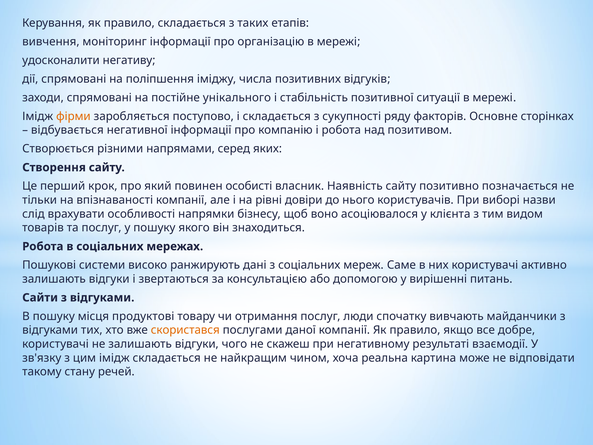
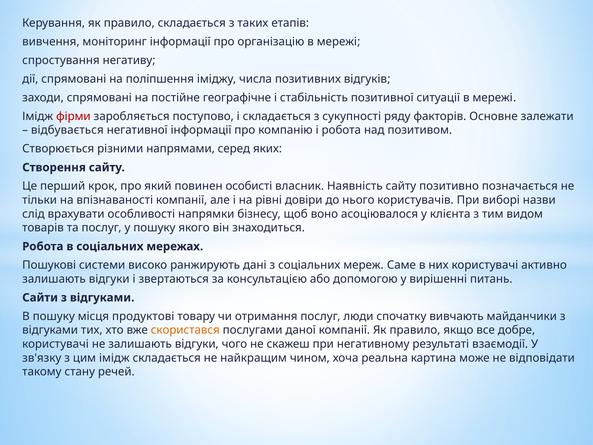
удосконалити: удосконалити -> спростування
унікального: унікального -> географічне
фірми colour: orange -> red
сторінках: сторінках -> залежати
